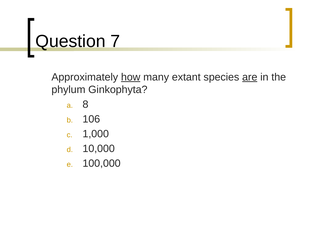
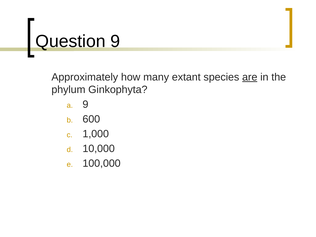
Question 7: 7 -> 9
how underline: present -> none
8 at (85, 104): 8 -> 9
106: 106 -> 600
